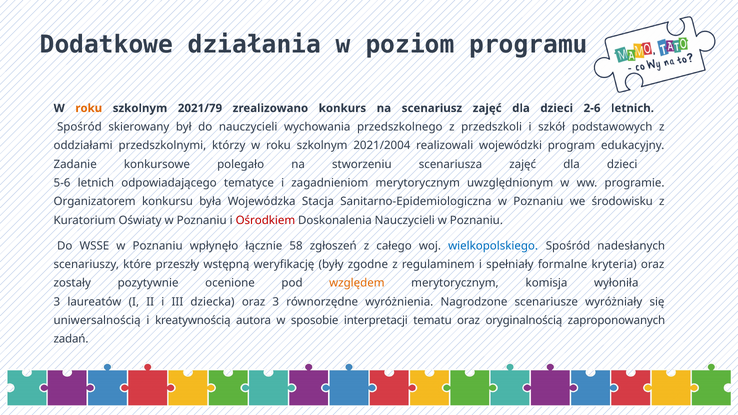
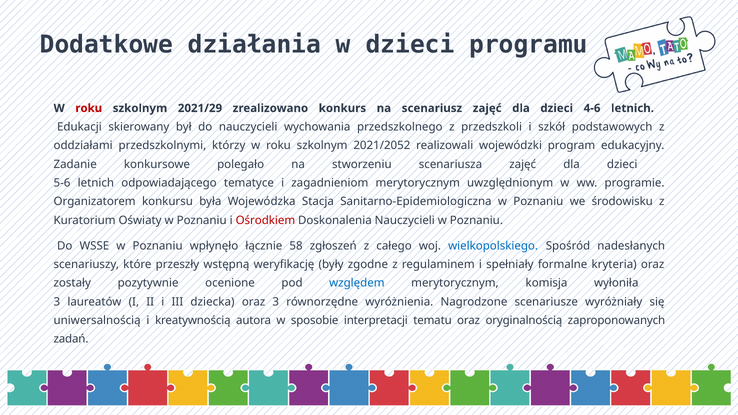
w poziom: poziom -> dzieci
roku at (89, 108) colour: orange -> red
2021/79: 2021/79 -> 2021/29
2-6: 2-6 -> 4-6
Spośród at (79, 127): Spośród -> Edukacji
2021/2004: 2021/2004 -> 2021/2052
względem colour: orange -> blue
